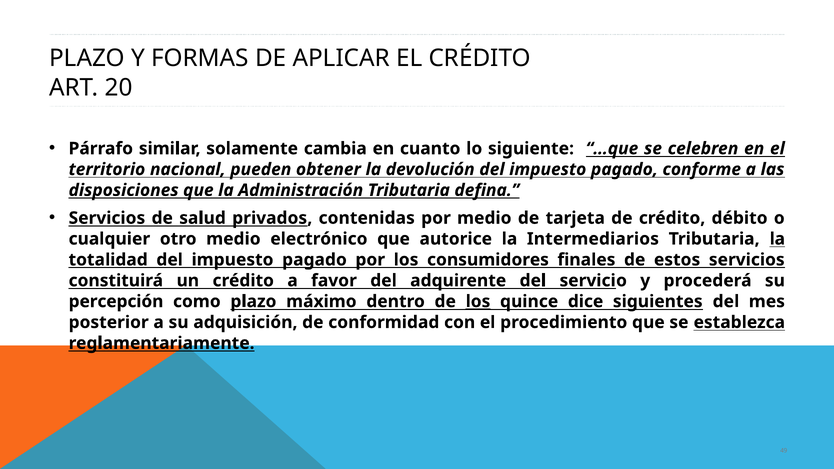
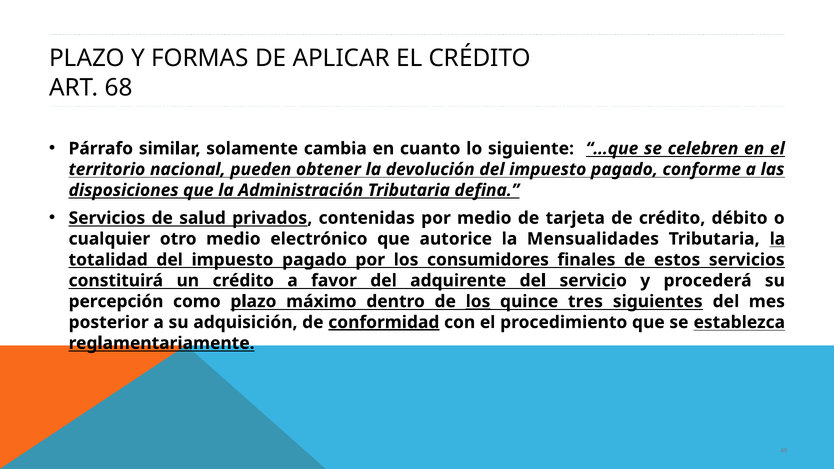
20: 20 -> 68
Intermediarios: Intermediarios -> Mensualidades
dice: dice -> tres
conformidad underline: none -> present
